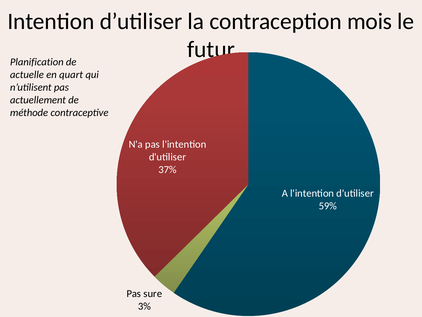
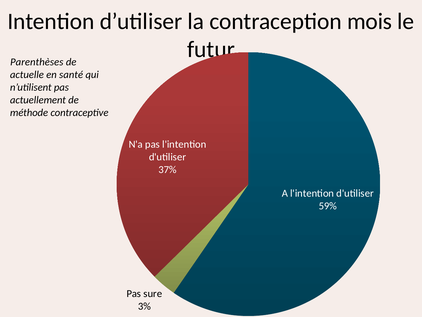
Planification: Planification -> Parenthèses
quart: quart -> santé
